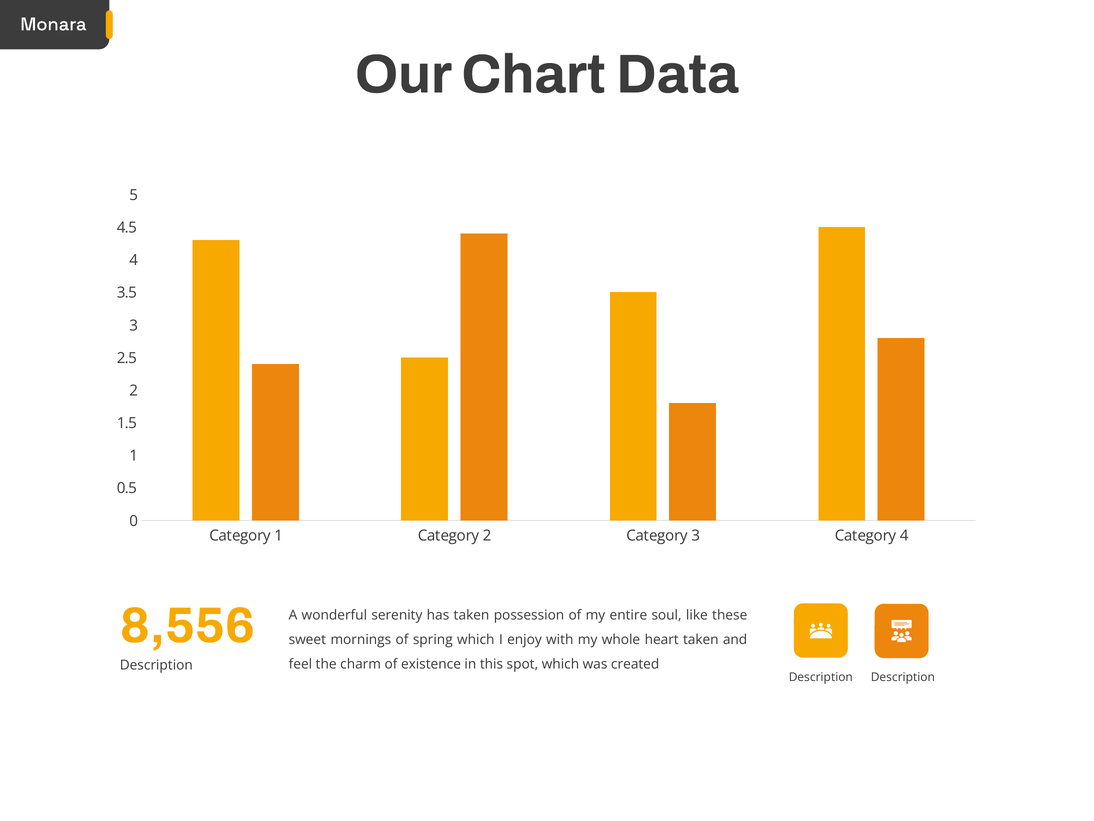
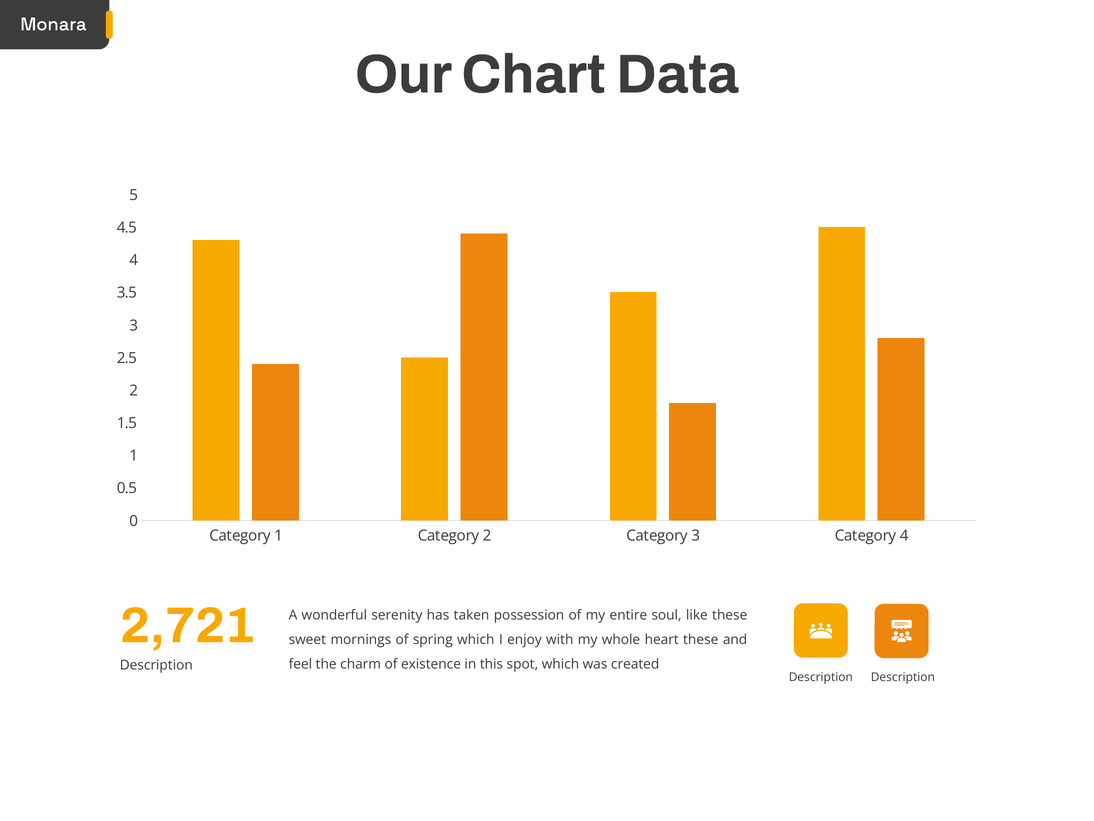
8,556: 8,556 -> 2,721
heart taken: taken -> these
